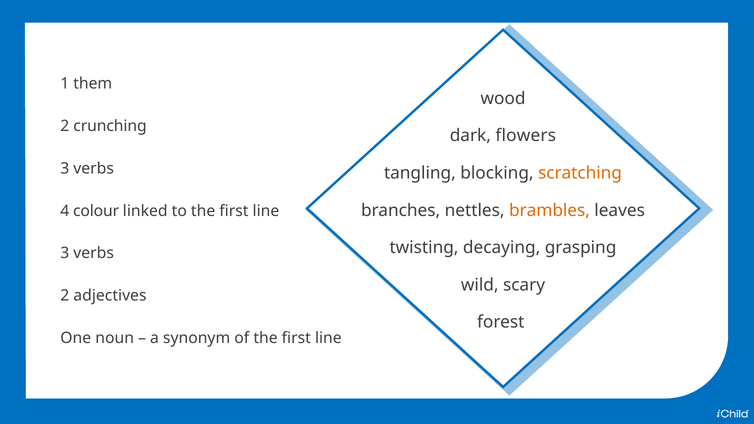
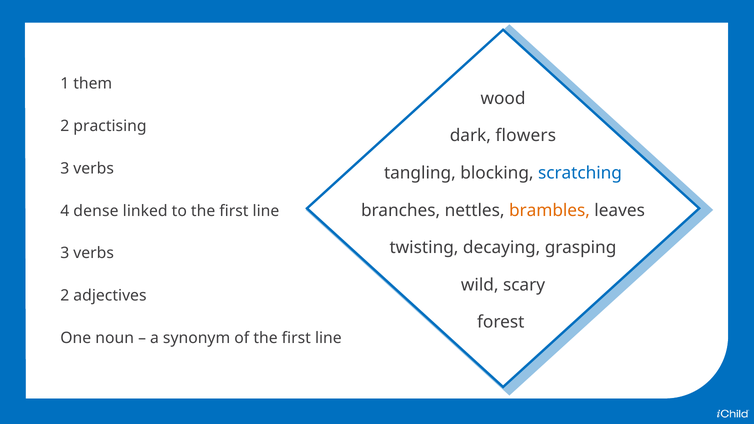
crunching: crunching -> practising
scratching colour: orange -> blue
colour: colour -> dense
